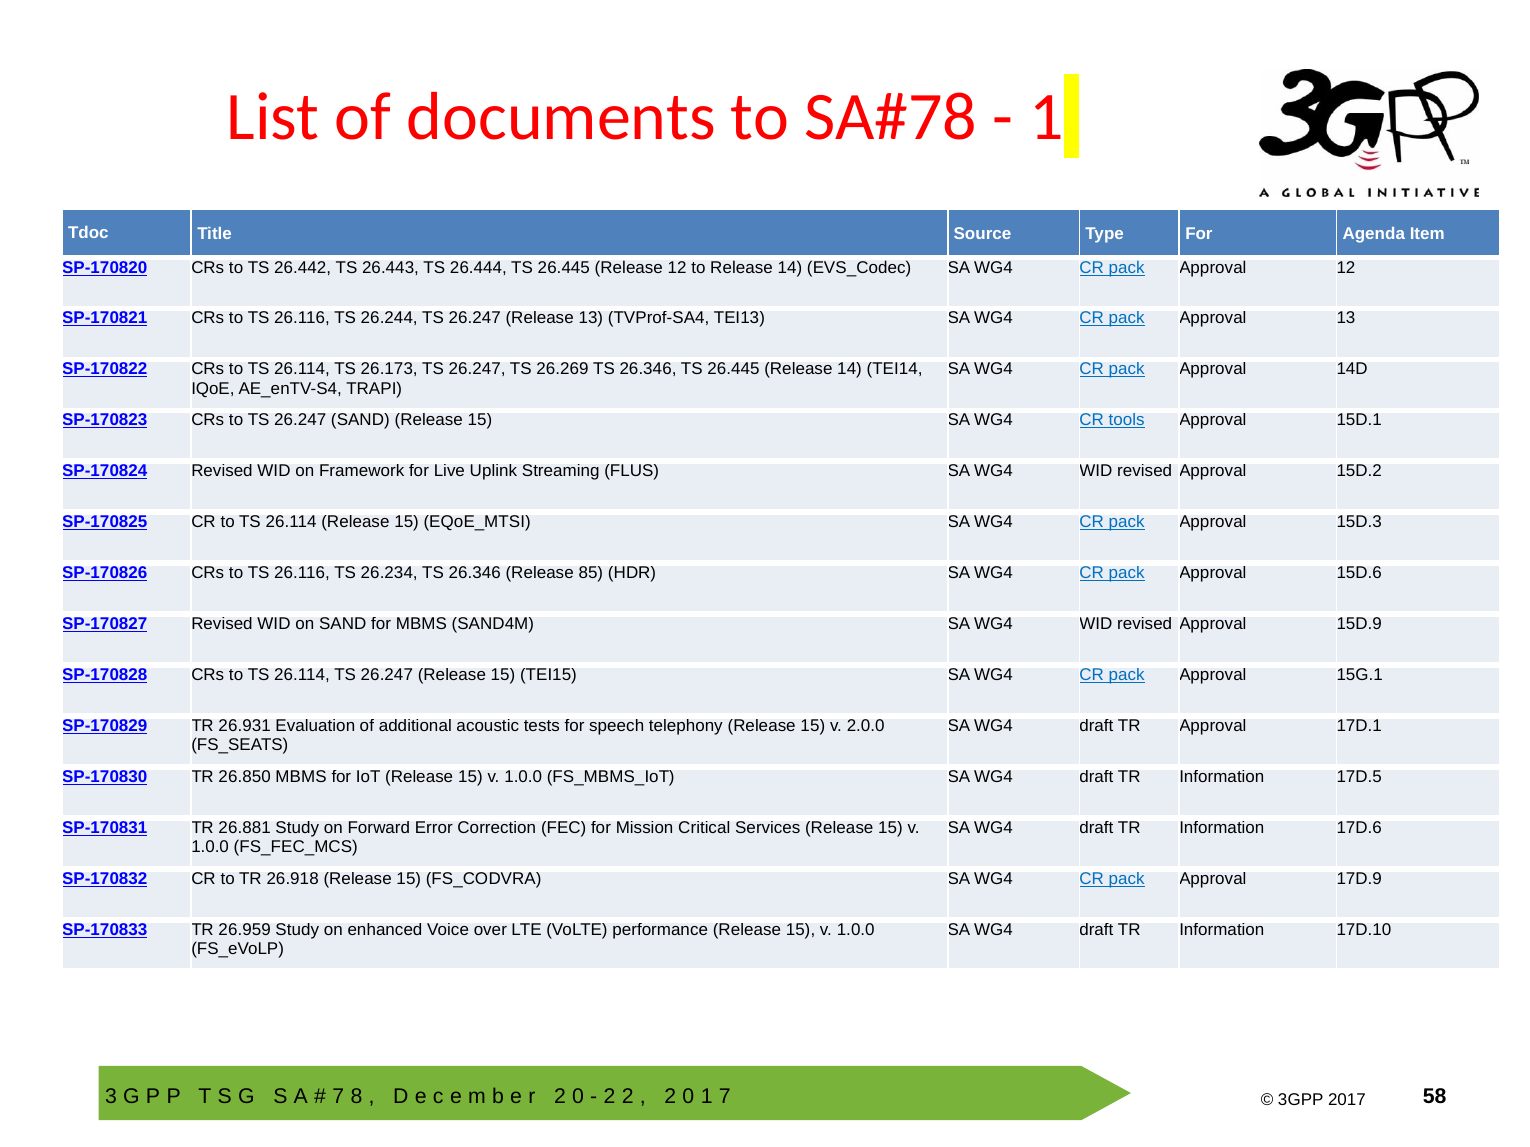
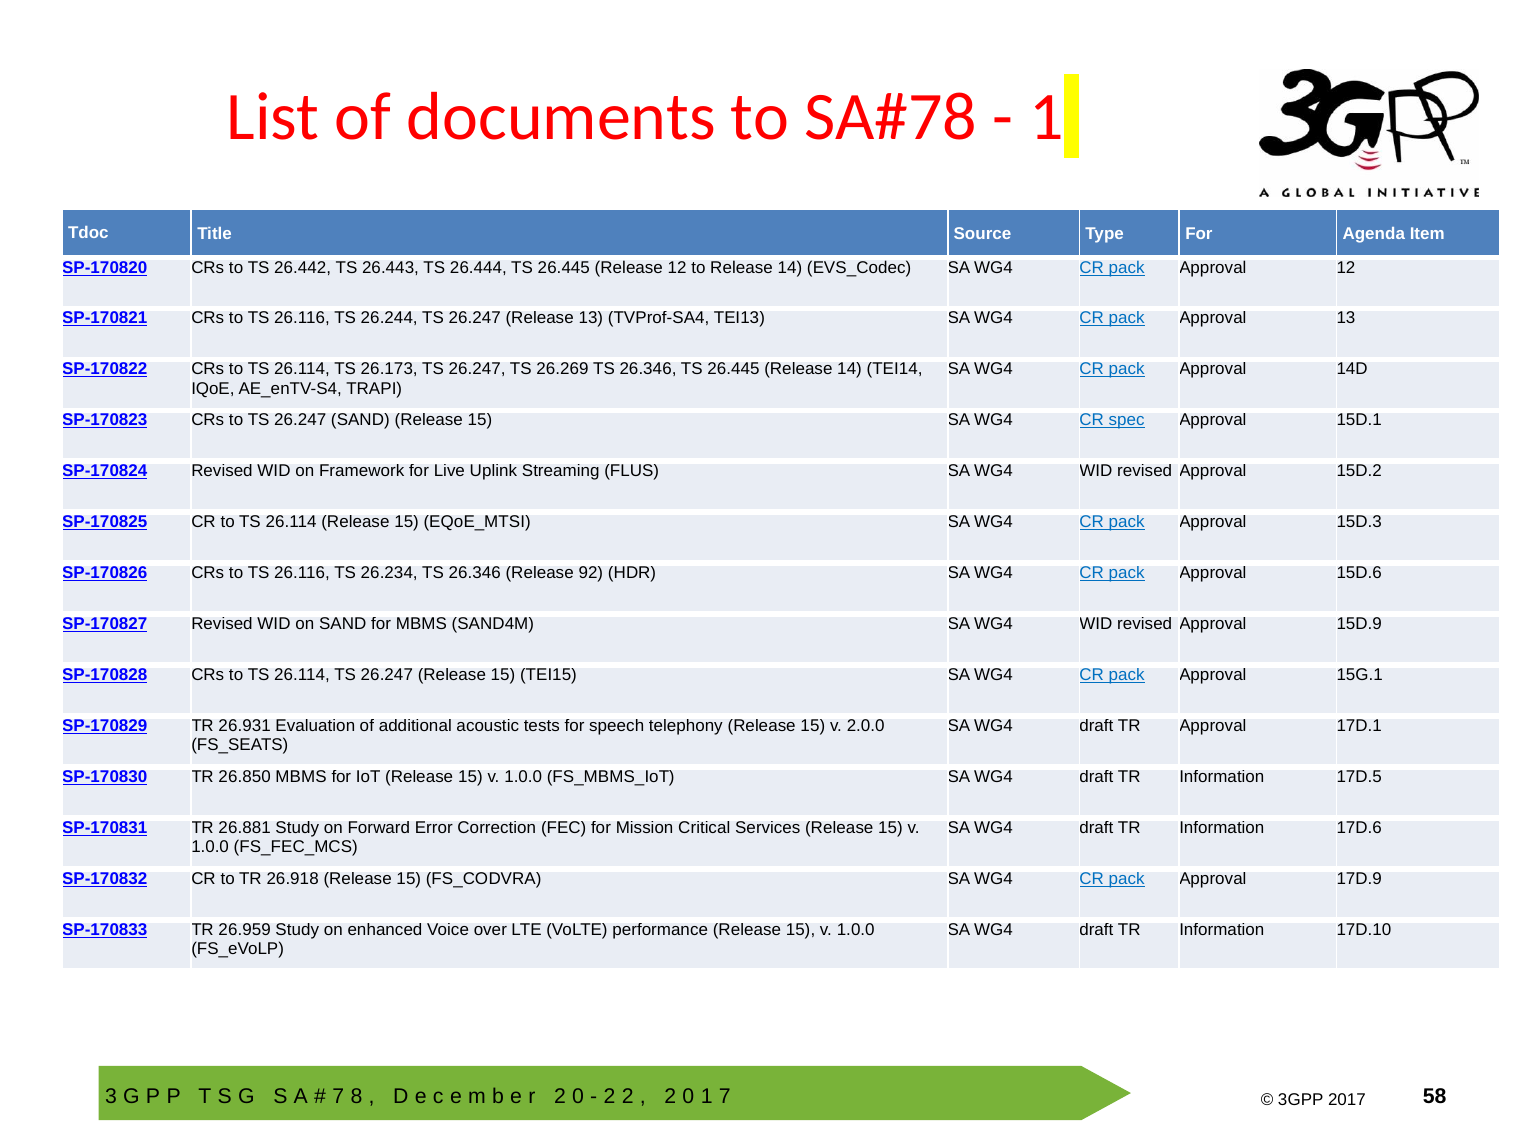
tools: tools -> spec
85: 85 -> 92
